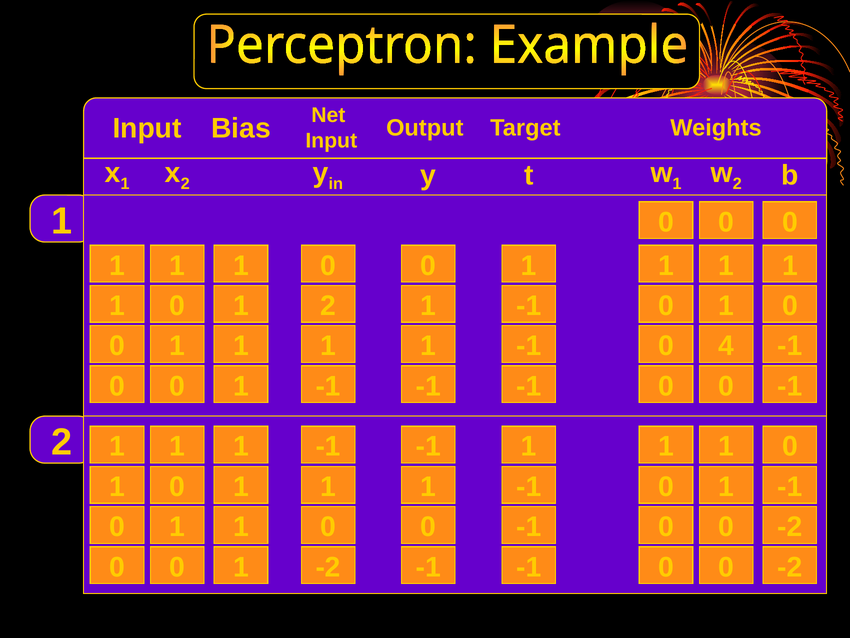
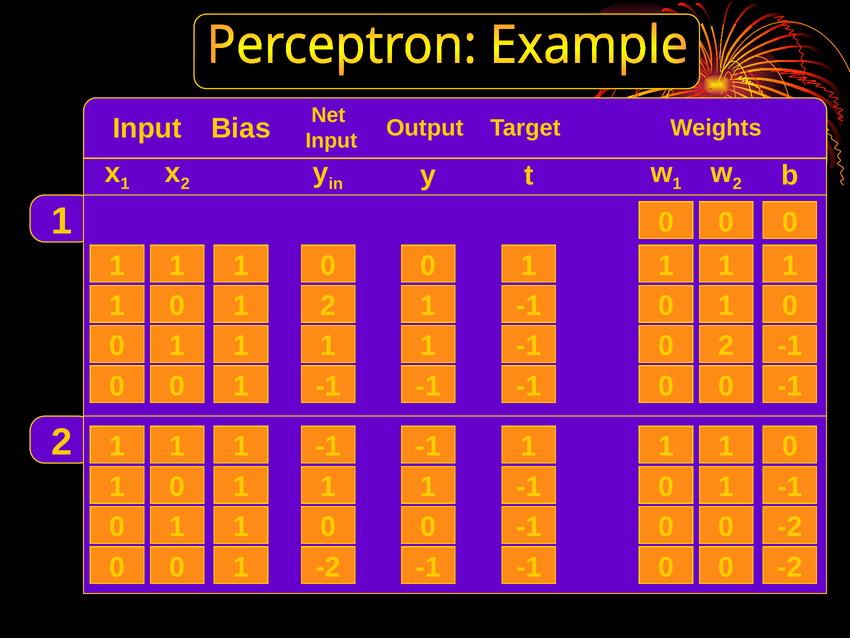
-1 0 4: 4 -> 2
